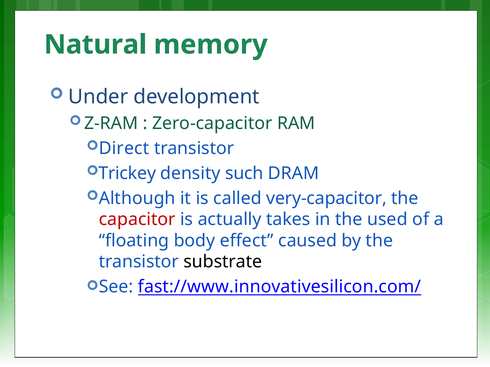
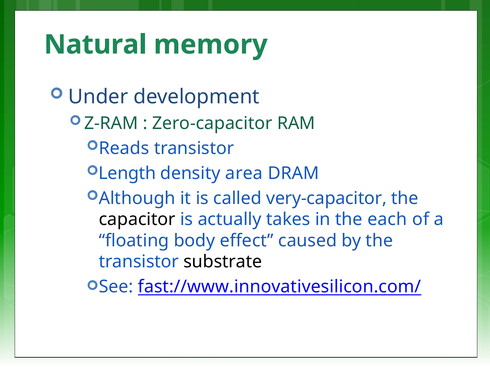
Direct: Direct -> Reads
Trickey: Trickey -> Length
such: such -> area
capacitor colour: red -> black
used: used -> each
